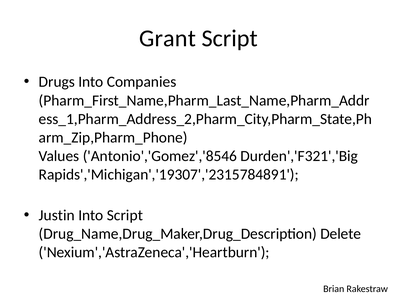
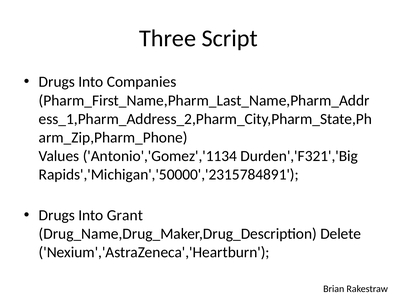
Grant: Grant -> Three
Antonio','Gomez','8546: Antonio','Gomez','8546 -> Antonio','Gomez','1134
Rapids','Michigan','19307','2315784891: Rapids','Michigan','19307','2315784891 -> Rapids','Michigan','50000','2315784891
Justin at (57, 215): Justin -> Drugs
Into Script: Script -> Grant
